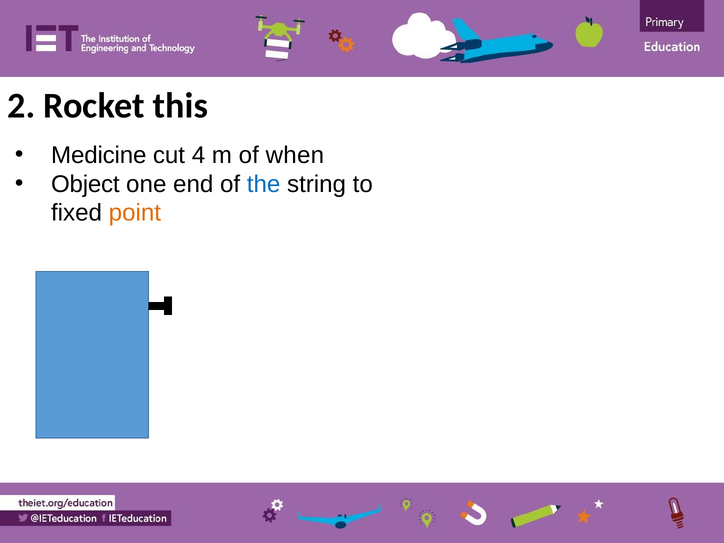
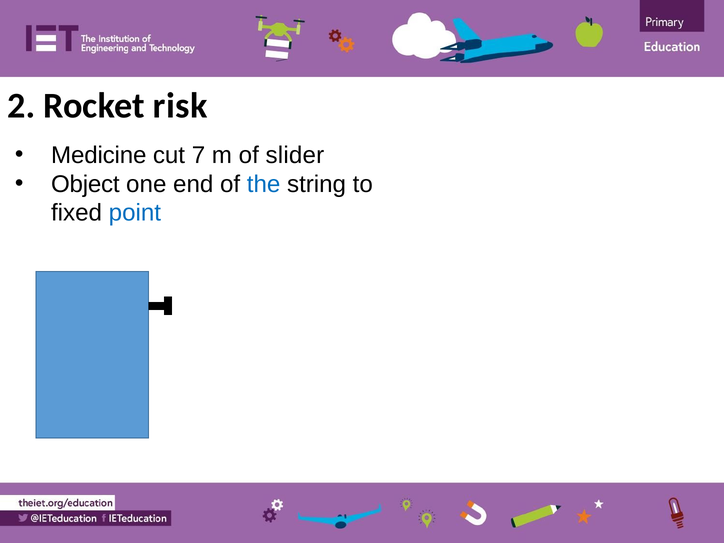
this: this -> risk
4: 4 -> 7
when: when -> slider
point colour: orange -> blue
